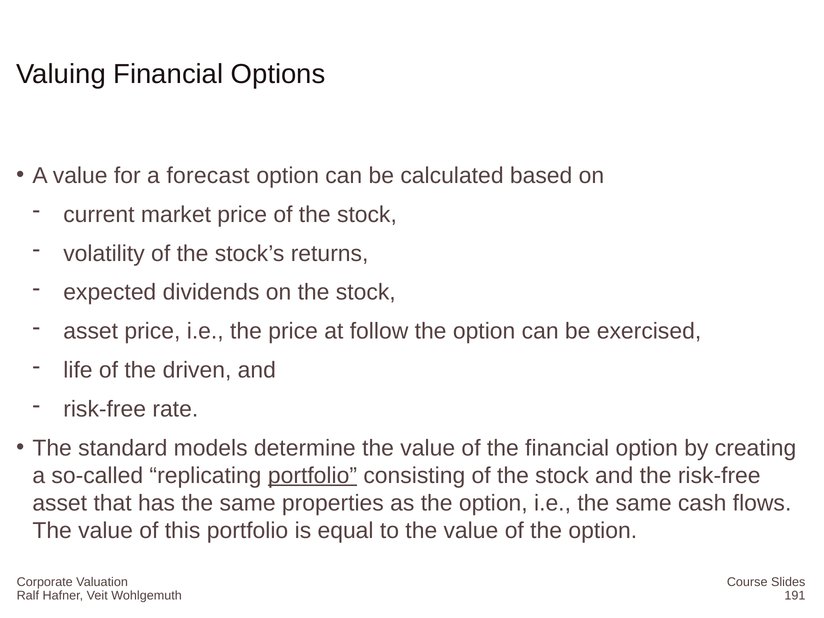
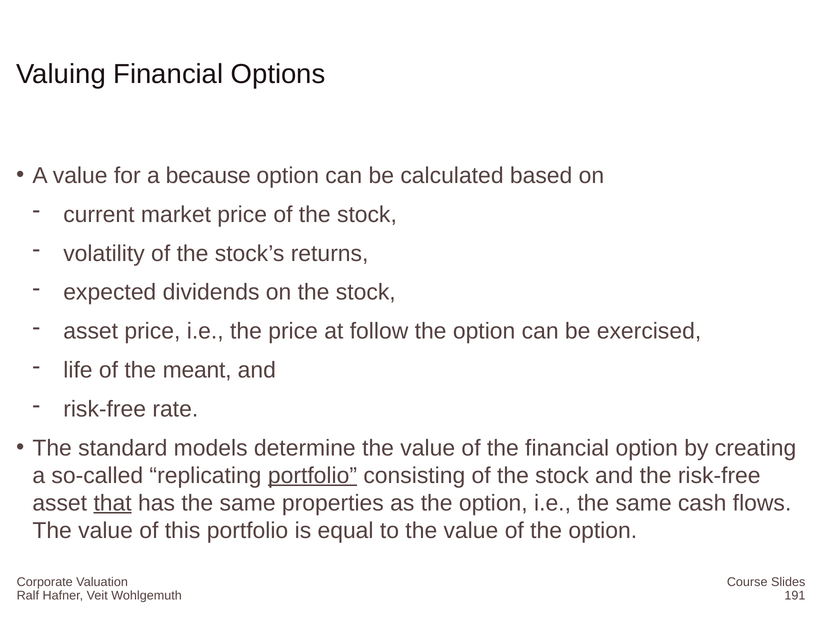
forecast: forecast -> because
driven: driven -> meant
that underline: none -> present
